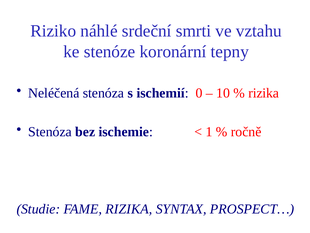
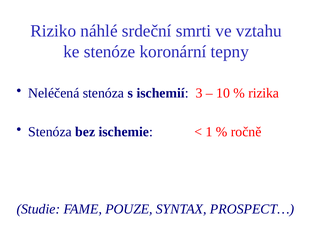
0: 0 -> 3
FAME RIZIKA: RIZIKA -> POUZE
